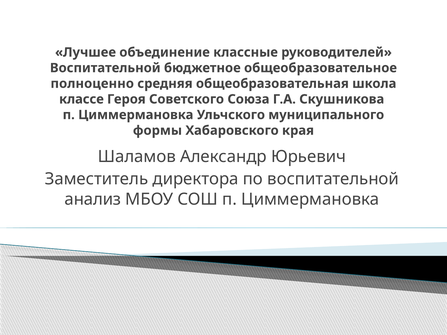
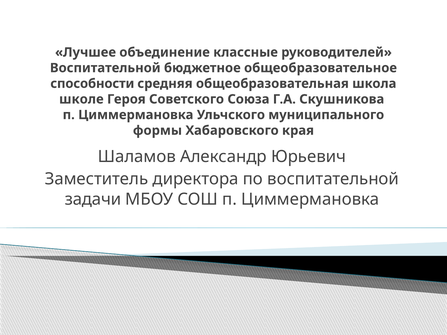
полноценно: полноценно -> способности
классе: классе -> школе
анализ: анализ -> задачи
